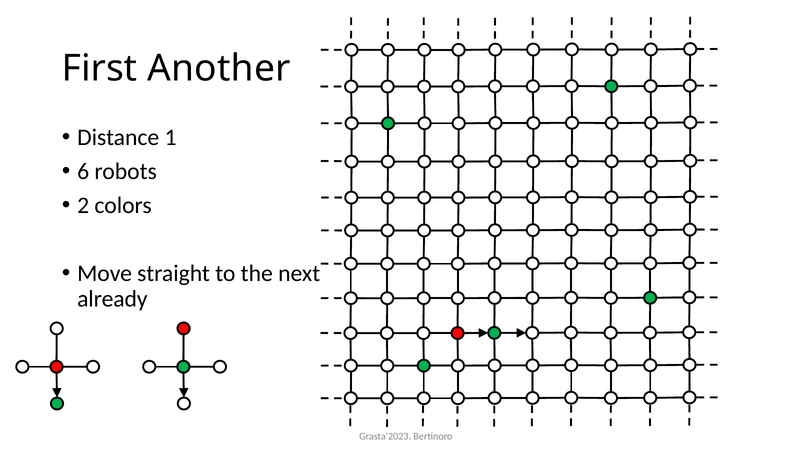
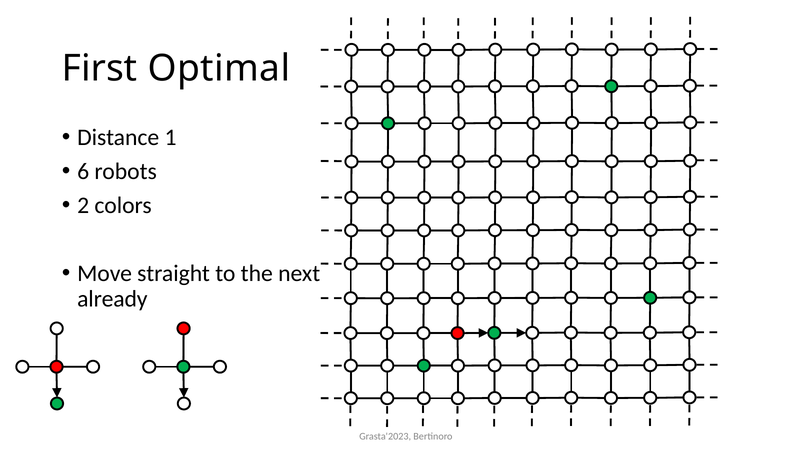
Another: Another -> Optimal
